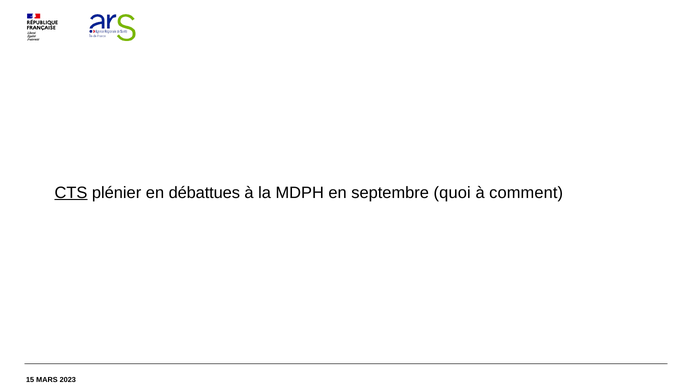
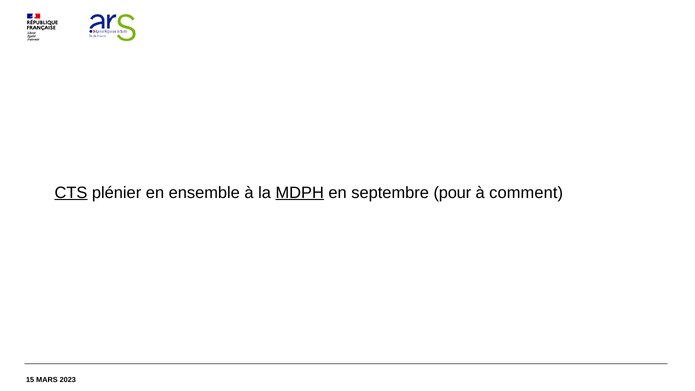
débattues: débattues -> ensemble
MDPH underline: none -> present
quoi: quoi -> pour
